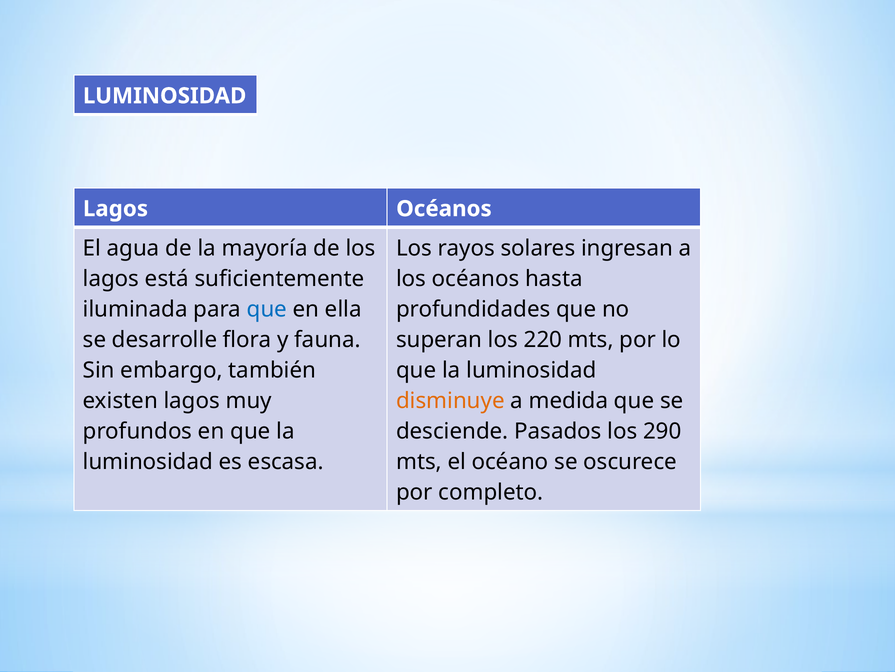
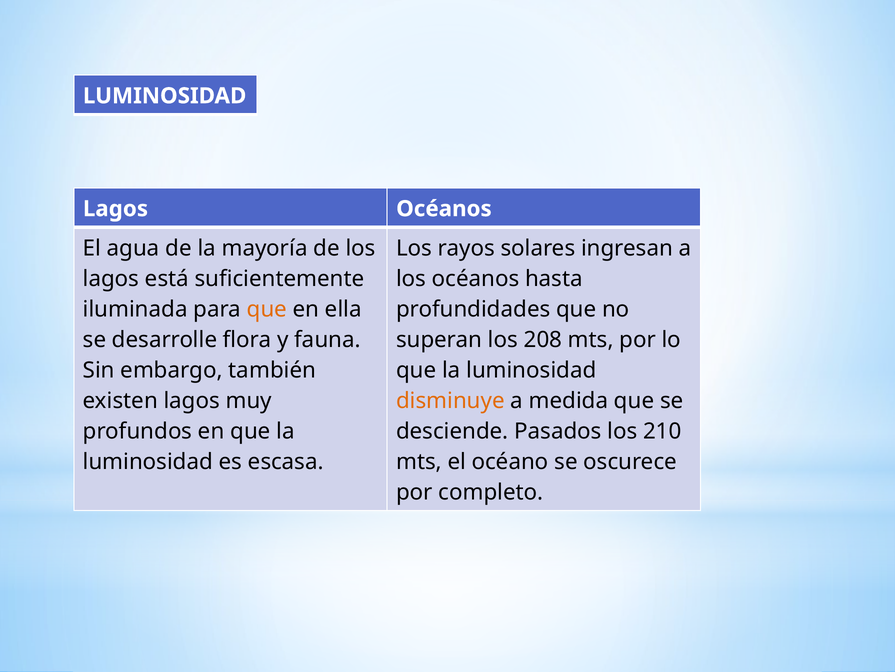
que at (267, 309) colour: blue -> orange
220: 220 -> 208
290: 290 -> 210
